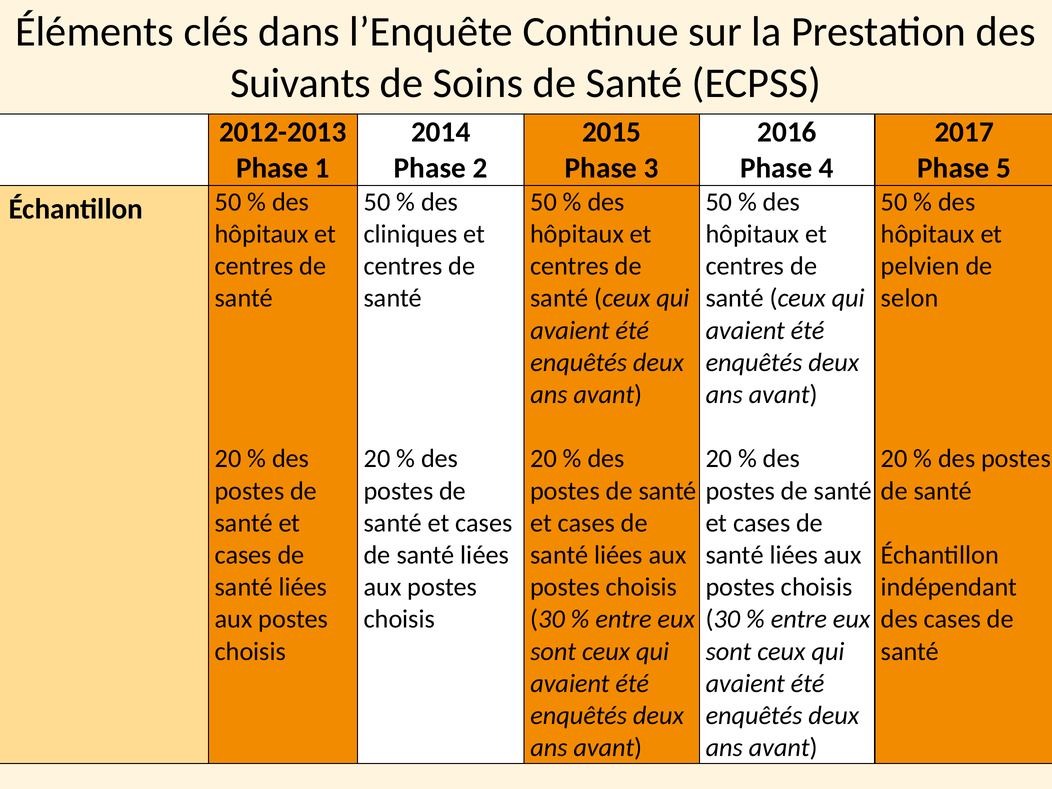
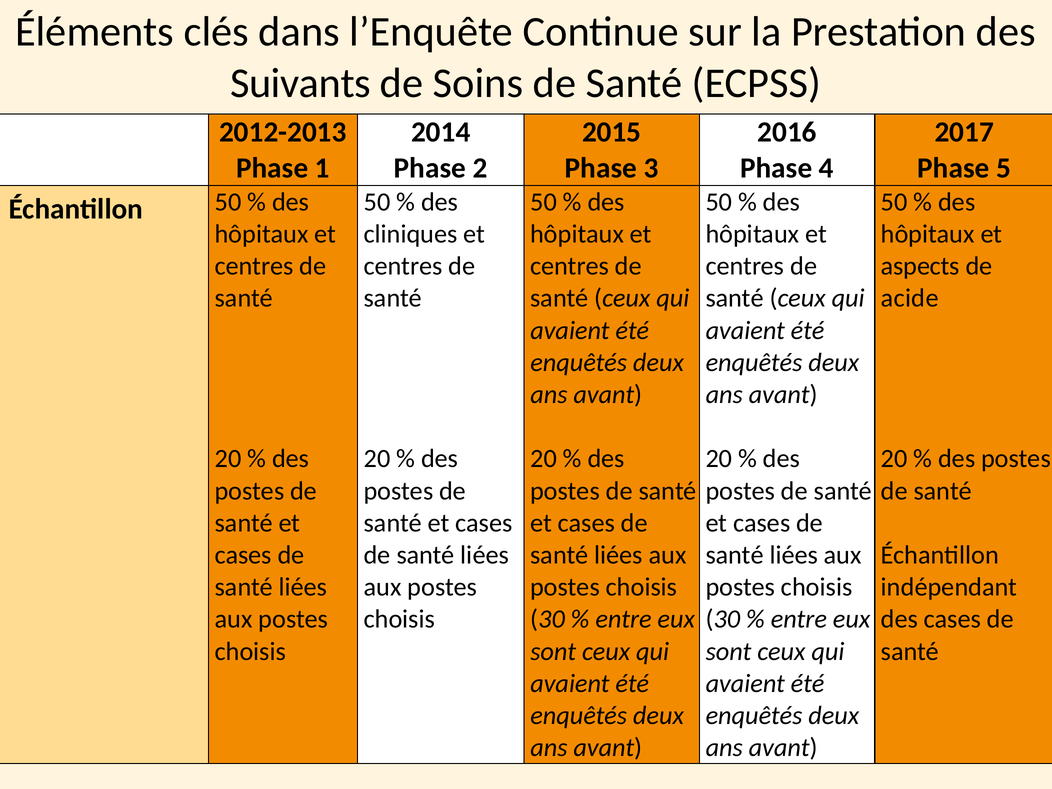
pelvien: pelvien -> aspects
selon: selon -> acide
